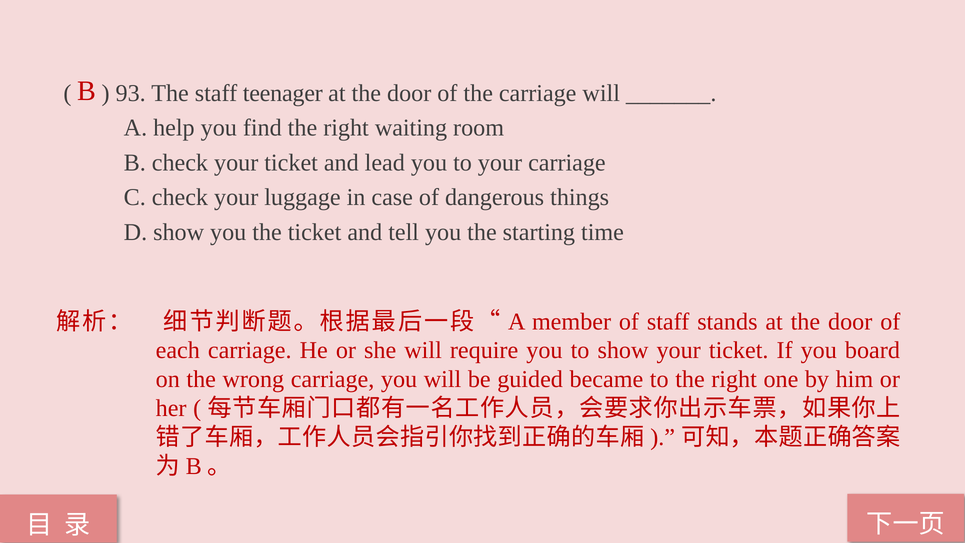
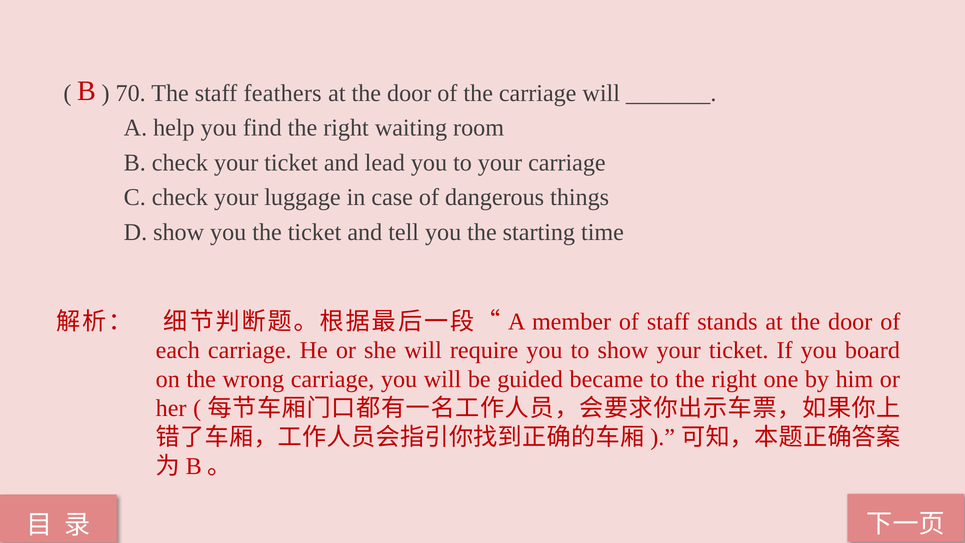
93: 93 -> 70
teenager: teenager -> feathers
